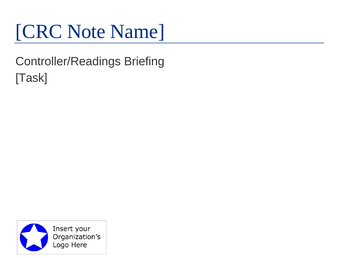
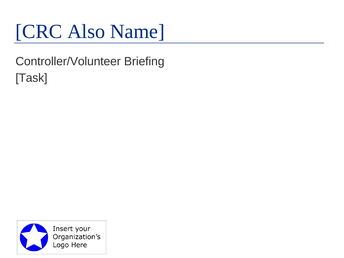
Note: Note -> Also
Controller/Readings: Controller/Readings -> Controller/Volunteer
